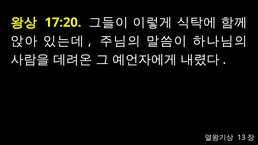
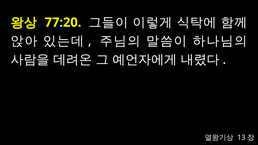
17:20: 17:20 -> 77:20
